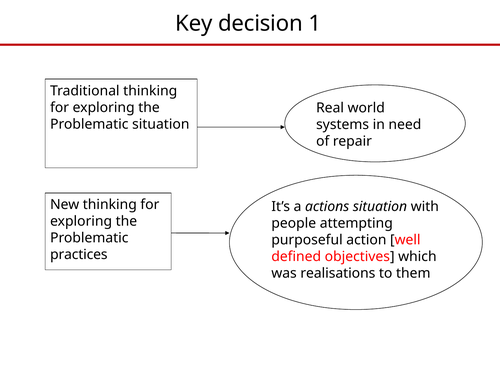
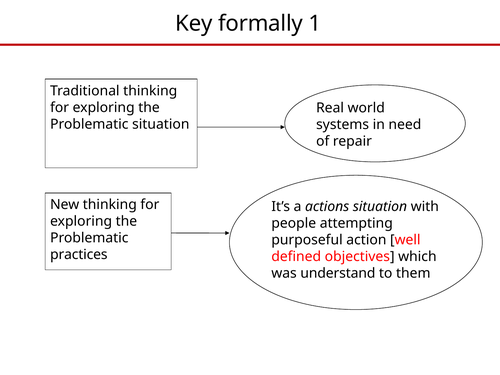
decision: decision -> formally
realisations: realisations -> understand
